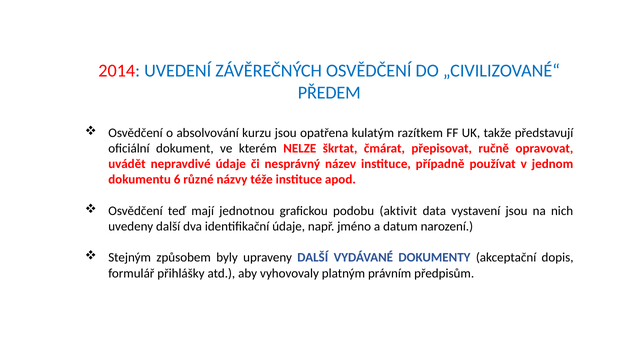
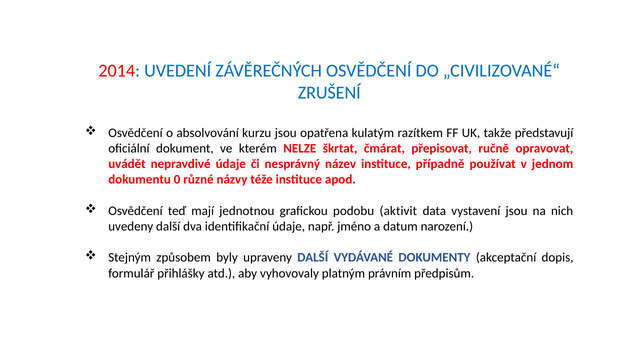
PŘEDEM: PŘEDEM -> ZRUŠENÍ
6: 6 -> 0
